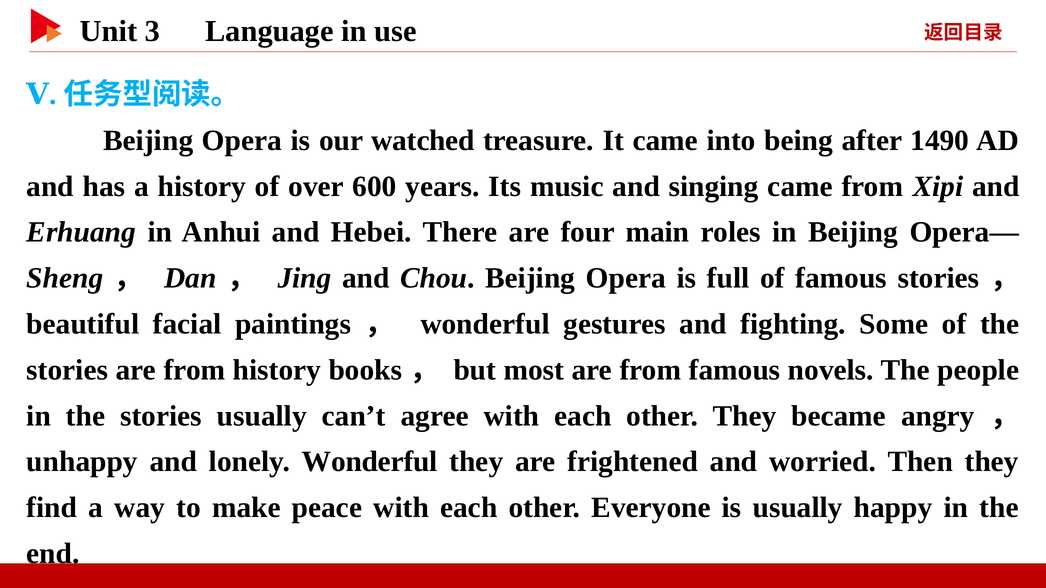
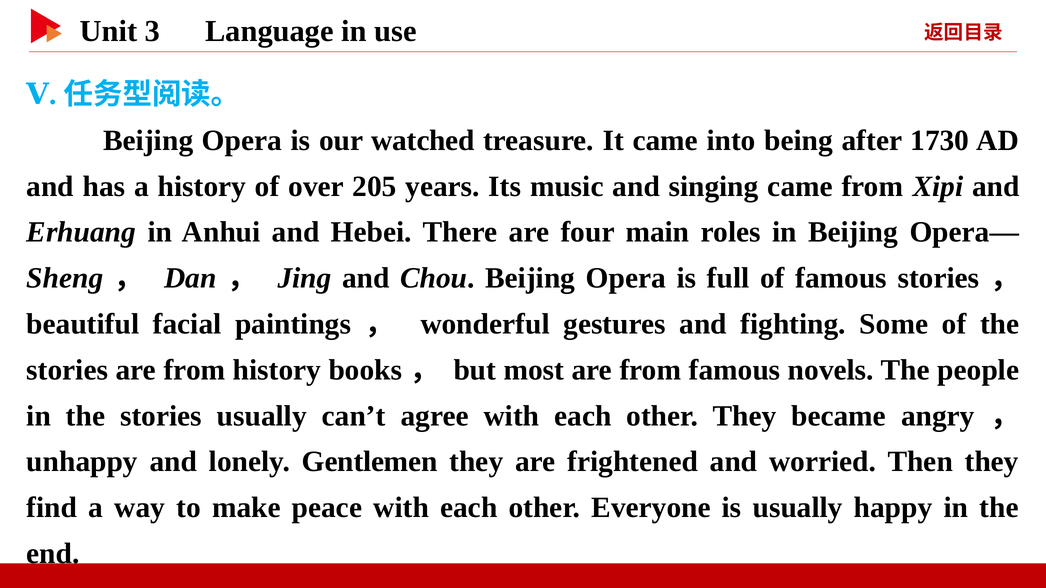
1490: 1490 -> 1730
600: 600 -> 205
lonely Wonderful: Wonderful -> Gentlemen
